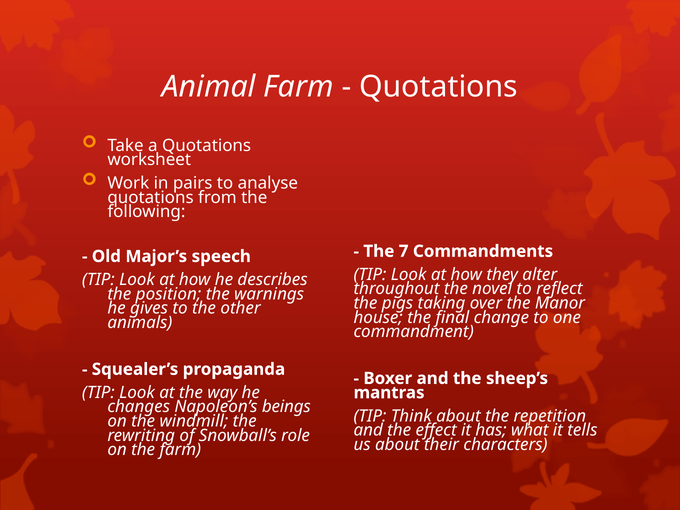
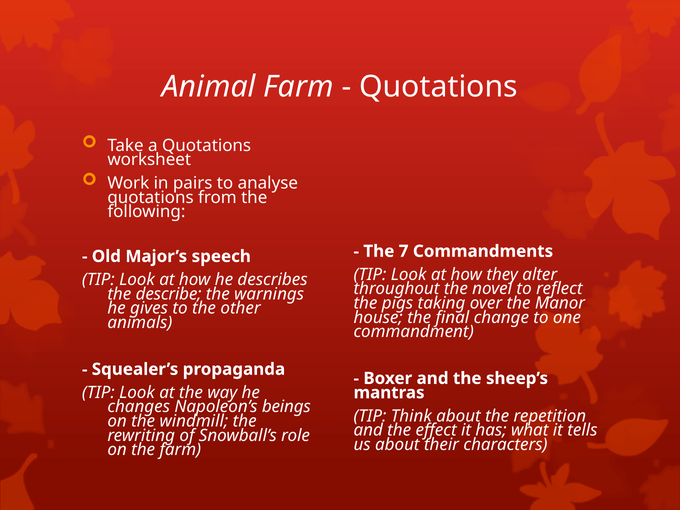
position: position -> describe
